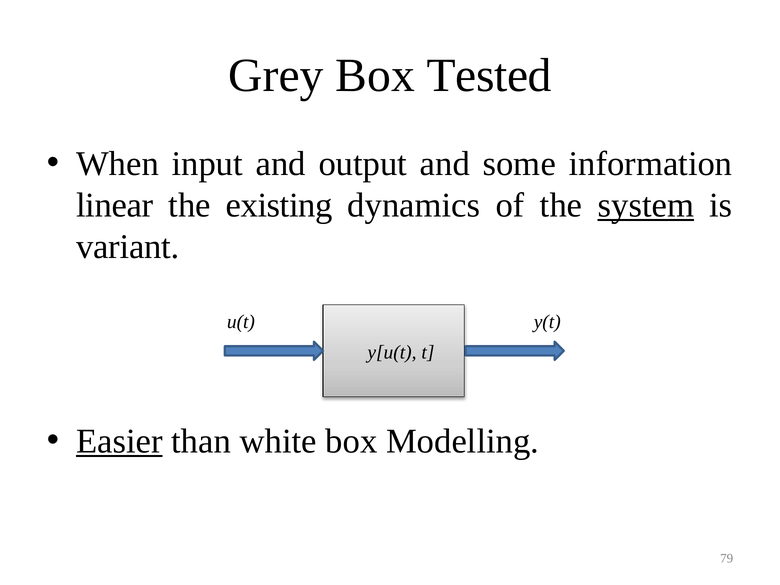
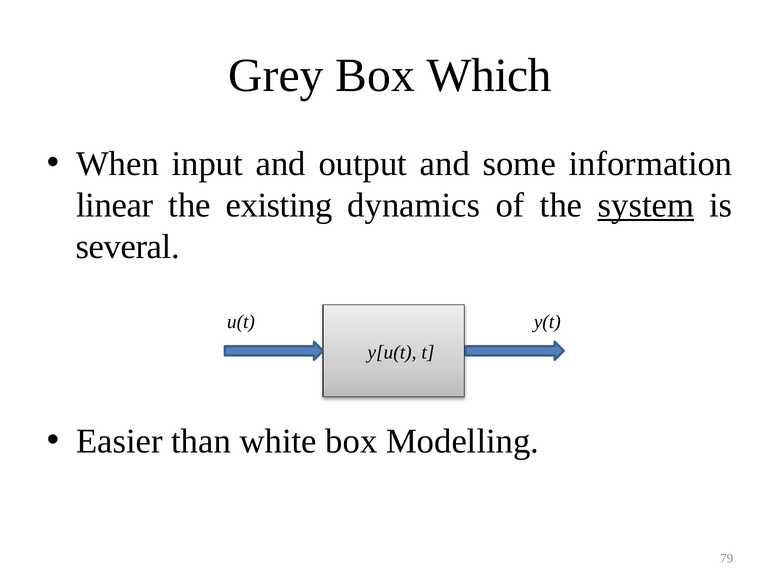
Tested: Tested -> Which
variant: variant -> several
Easier underline: present -> none
